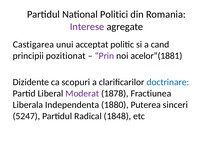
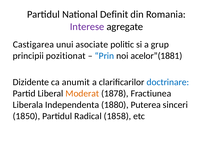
Politici: Politici -> Definit
acceptat: acceptat -> asociate
cand: cand -> grup
Prin colour: purple -> blue
scopuri: scopuri -> anumit
Moderat colour: purple -> orange
5247: 5247 -> 1850
1848: 1848 -> 1858
